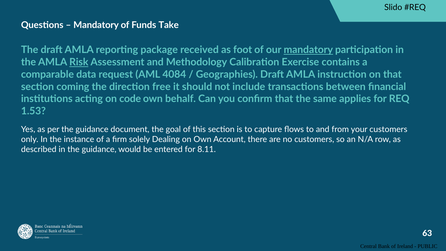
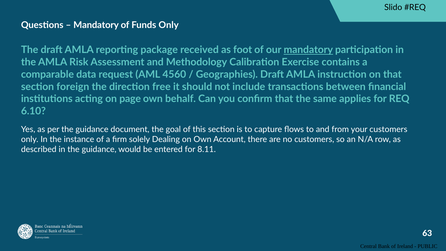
Funds Take: Take -> Only
Risk underline: present -> none
4084: 4084 -> 4560
coming: coming -> foreign
code: code -> page
1.53: 1.53 -> 6.10
